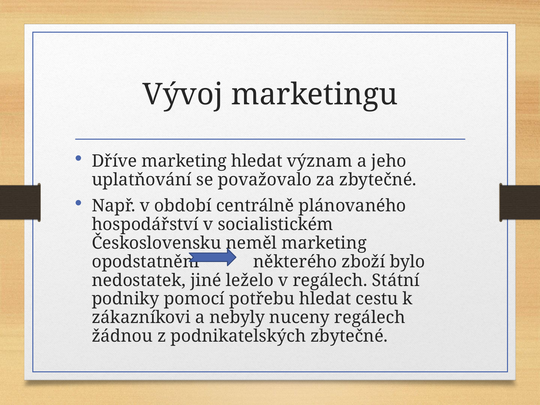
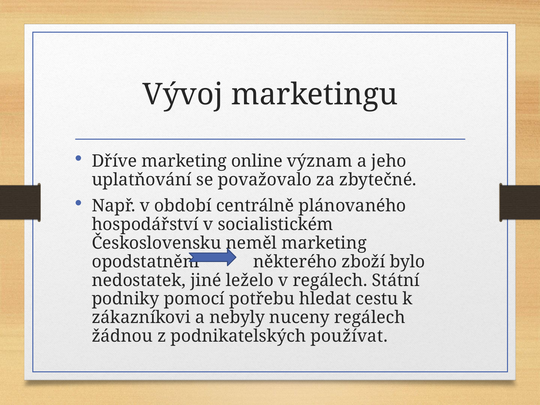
marketing hledat: hledat -> online
podnikatelských zbytečné: zbytečné -> používat
